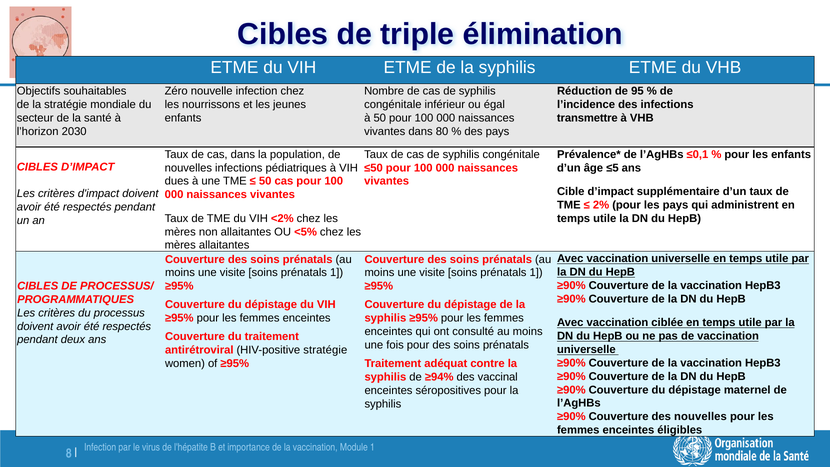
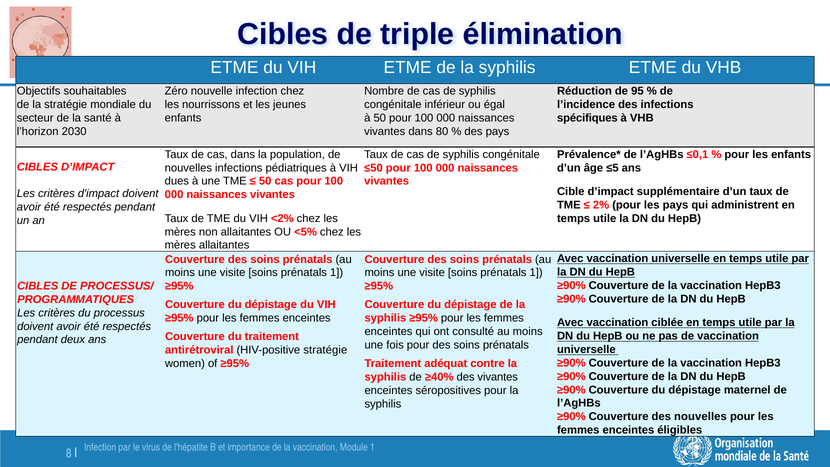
transmettre: transmettre -> spécifiques
≥94%: ≥94% -> ≥40%
des vaccinal: vaccinal -> vivantes
